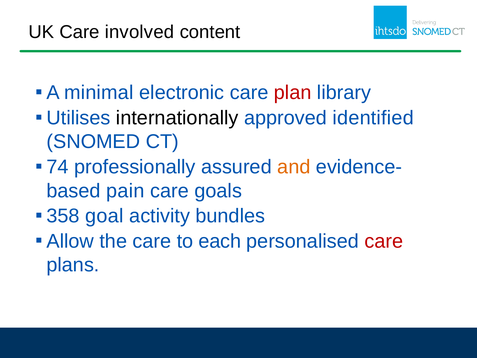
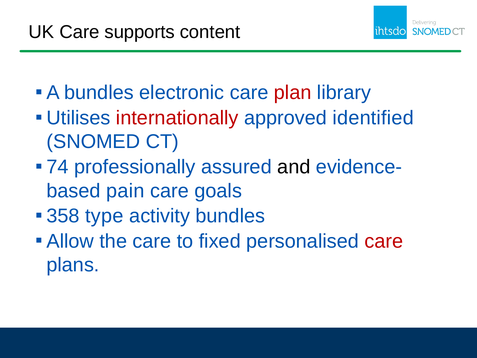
involved: involved -> supports
minimal at (99, 93): minimal -> bundles
internationally colour: black -> red
and colour: orange -> black
goal: goal -> type
each: each -> fixed
